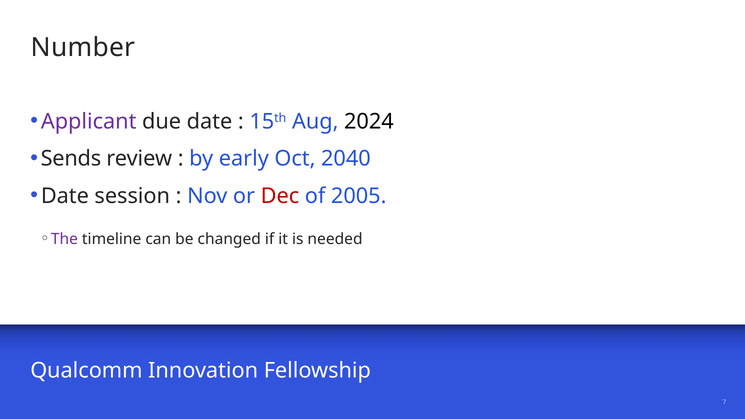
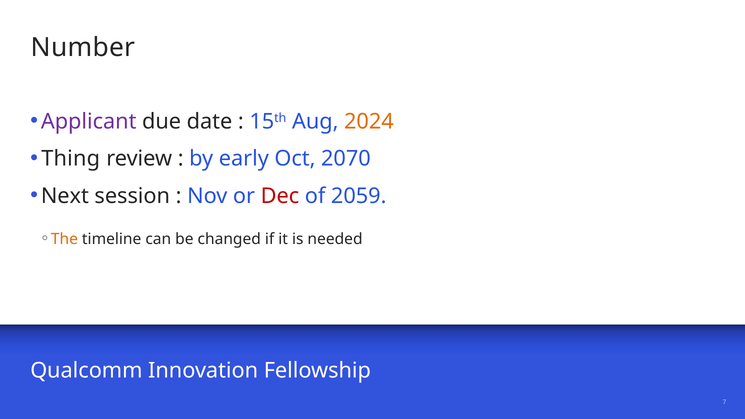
2024 colour: black -> orange
Sends: Sends -> Thing
2040: 2040 -> 2070
Date at (65, 196): Date -> Next
2005: 2005 -> 2059
The colour: purple -> orange
